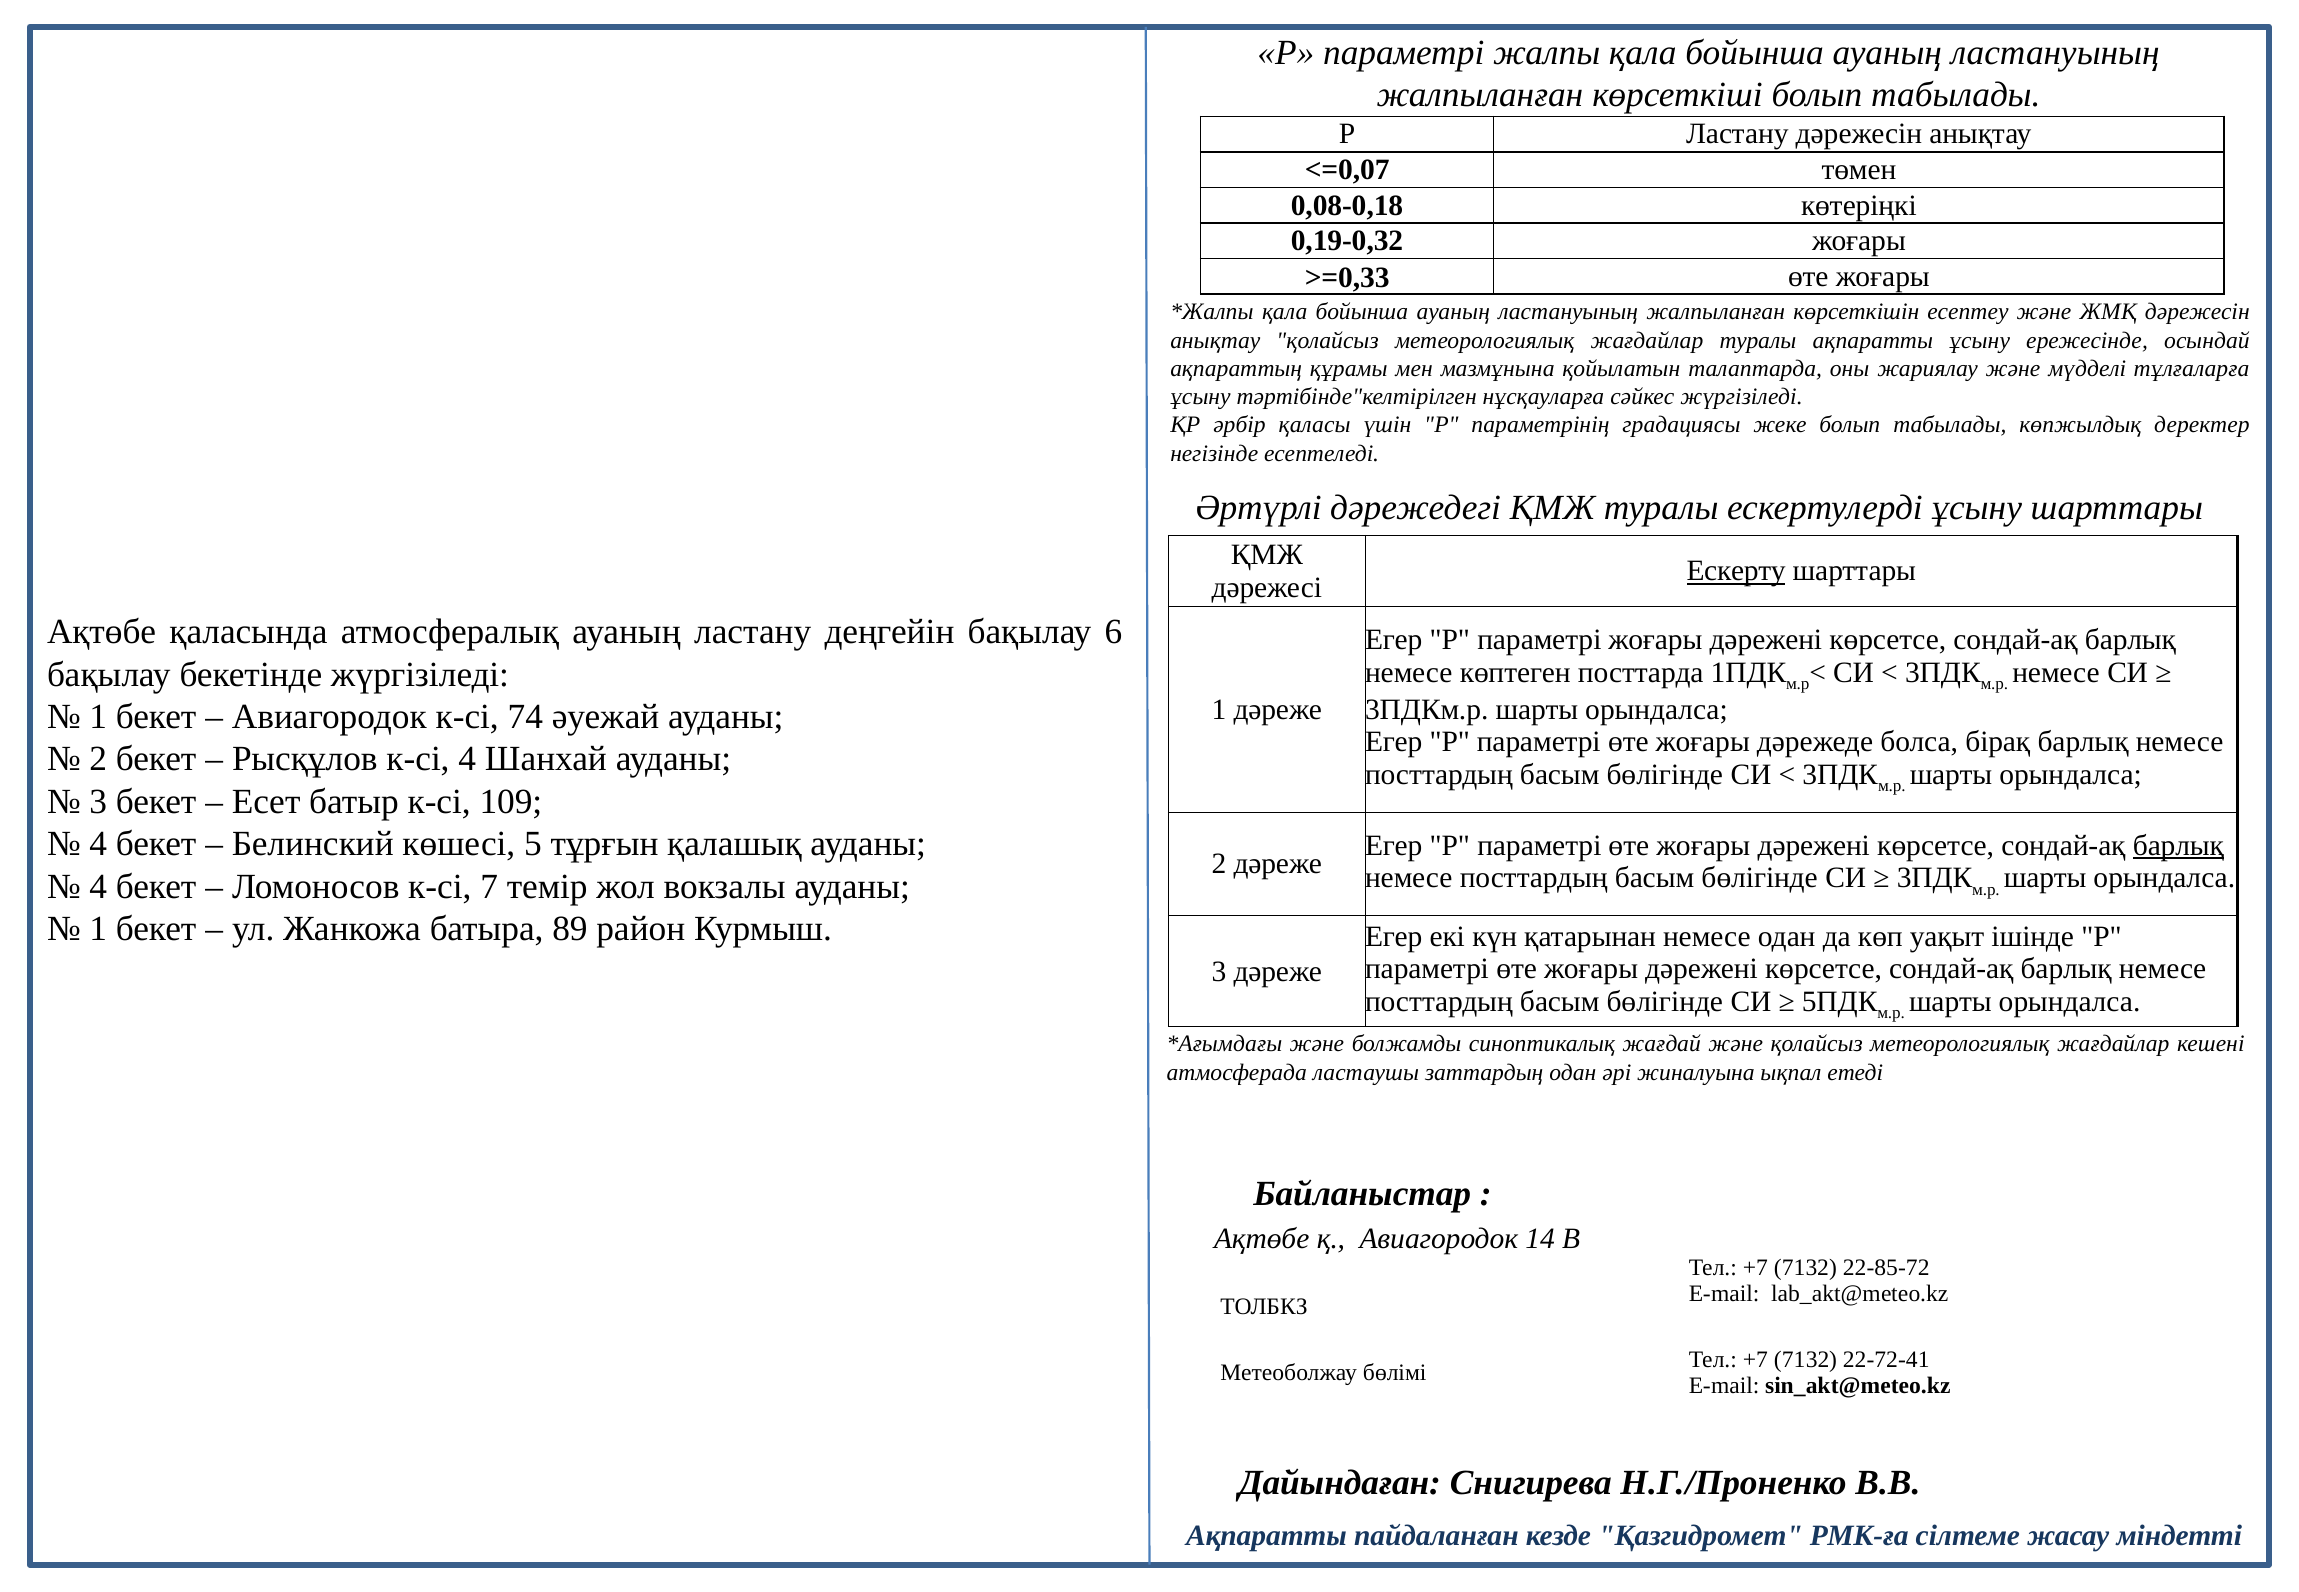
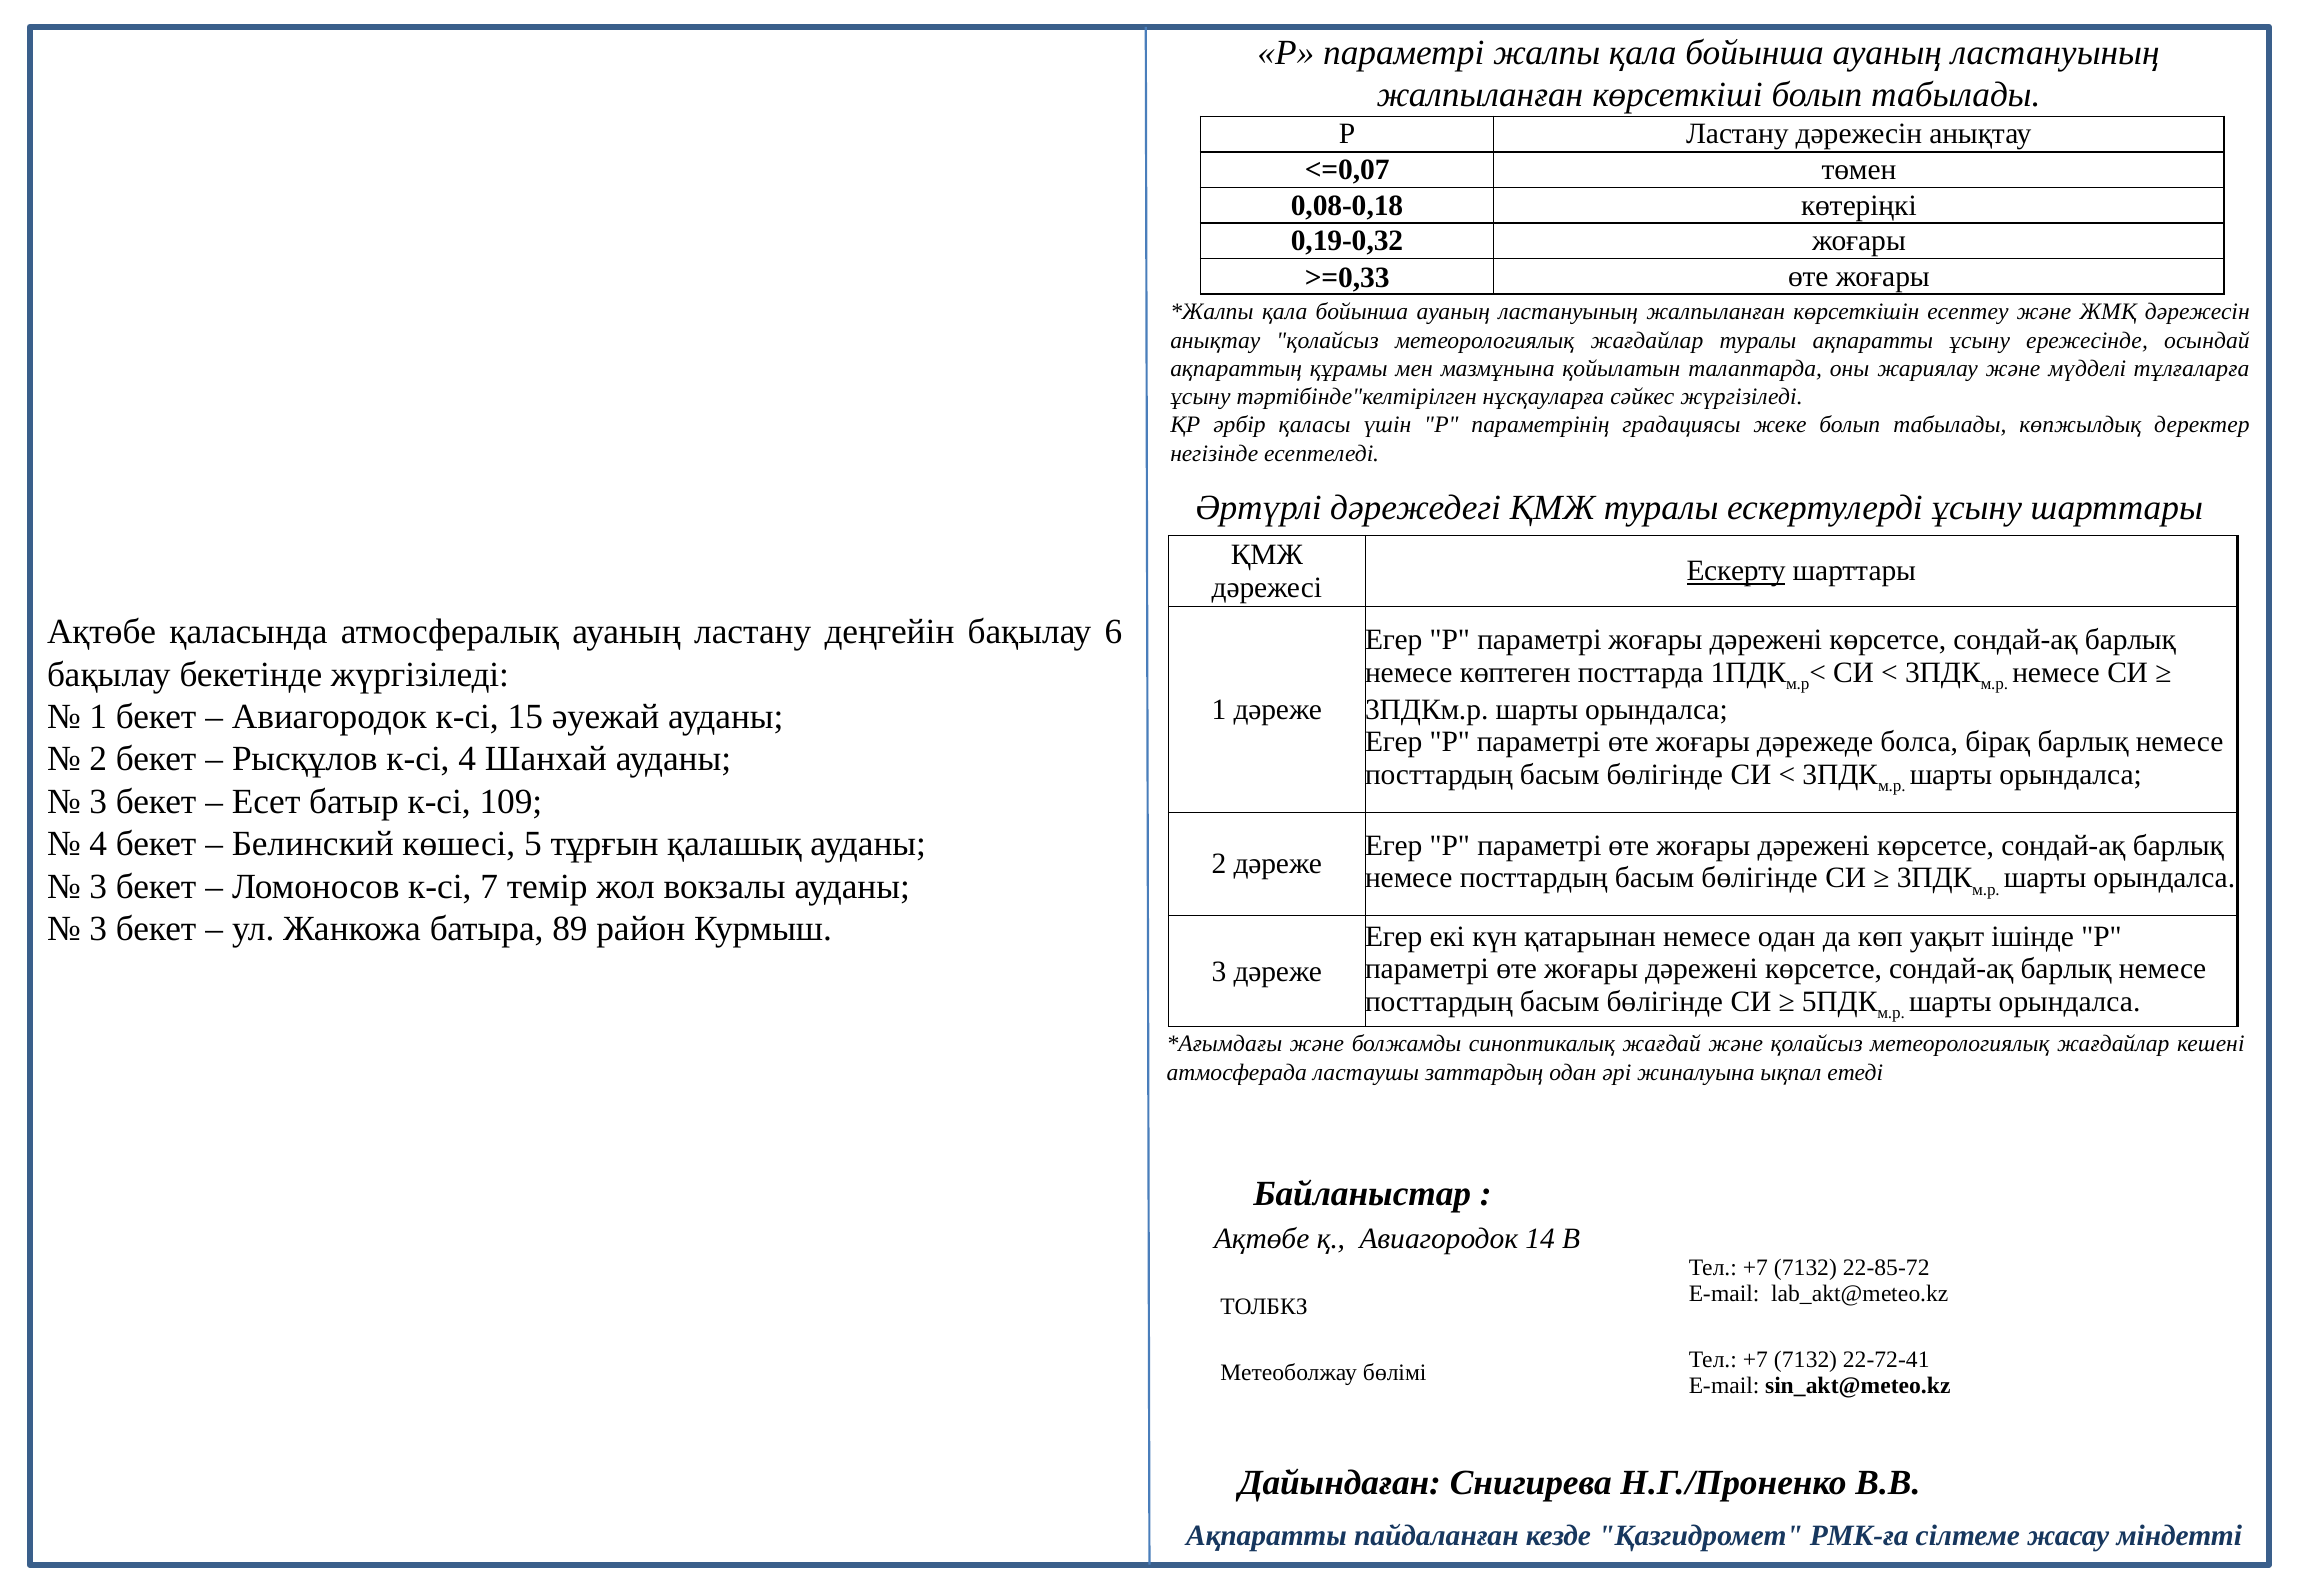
74: 74 -> 15
барлық at (2178, 845) underline: present -> none
4 at (98, 886): 4 -> 3
1 at (98, 929): 1 -> 3
